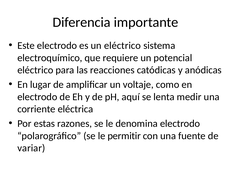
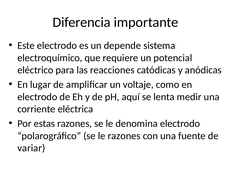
un eléctrico: eléctrico -> depende
le permitir: permitir -> razones
